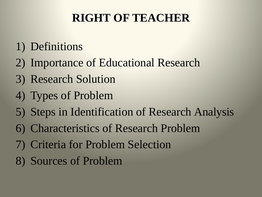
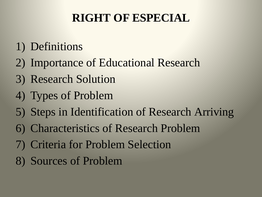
TEACHER: TEACHER -> ESPECIAL
Analysis: Analysis -> Arriving
